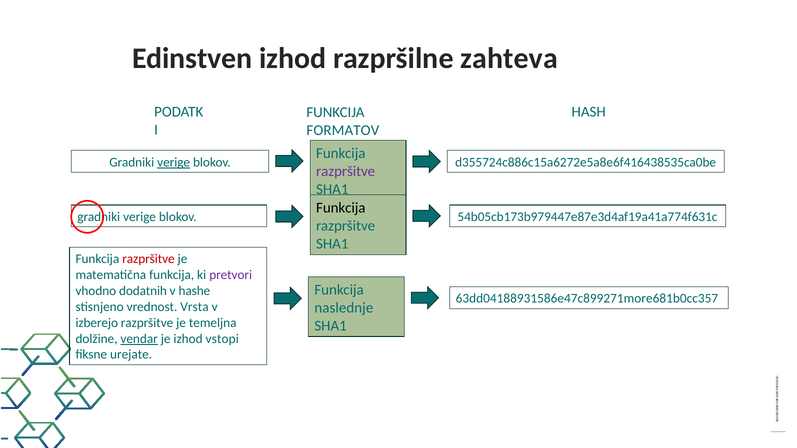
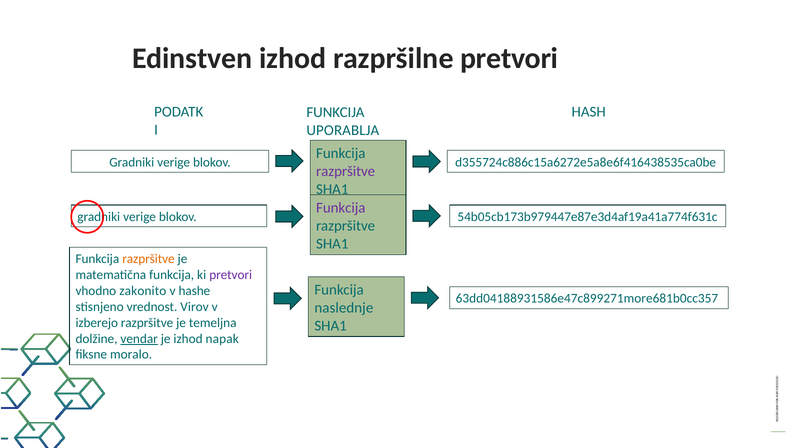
razpršilne zahteva: zahteva -> pretvori
FORMATOV: FORMATOV -> UPORABLJA
verige at (174, 162) underline: present -> none
Funkcija at (341, 208) colour: black -> purple
razpršitve at (148, 259) colour: red -> orange
dodatnih: dodatnih -> zakonito
Vrsta: Vrsta -> Virov
vstopi: vstopi -> napak
urejate: urejate -> moralo
